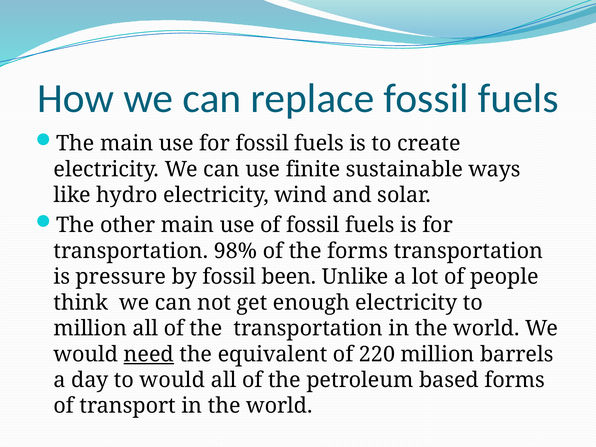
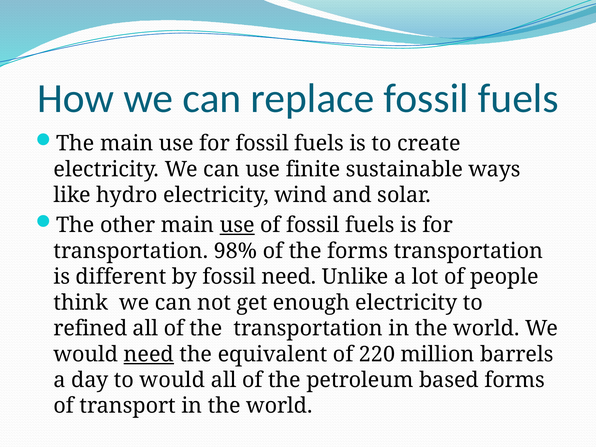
use at (237, 225) underline: none -> present
pressure: pressure -> different
fossil been: been -> need
million at (90, 328): million -> refined
